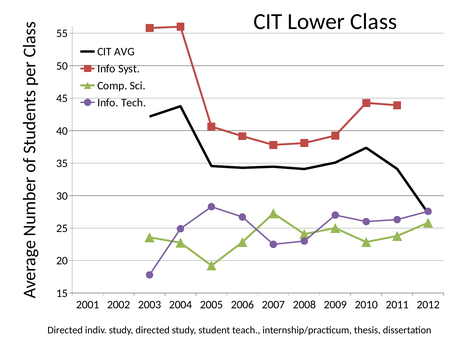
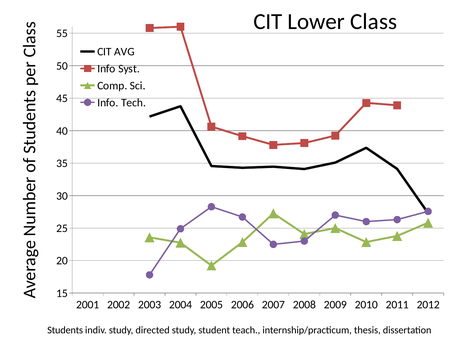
Directed at (65, 330): Directed -> Students
